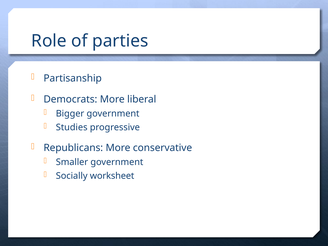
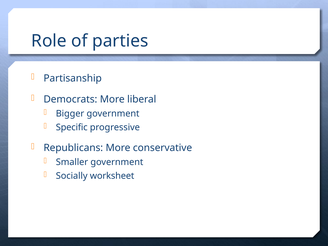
Studies: Studies -> Specific
